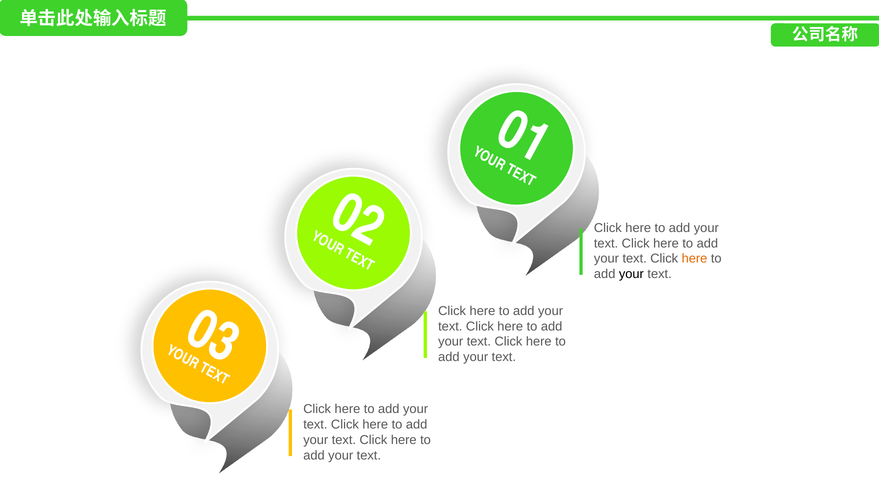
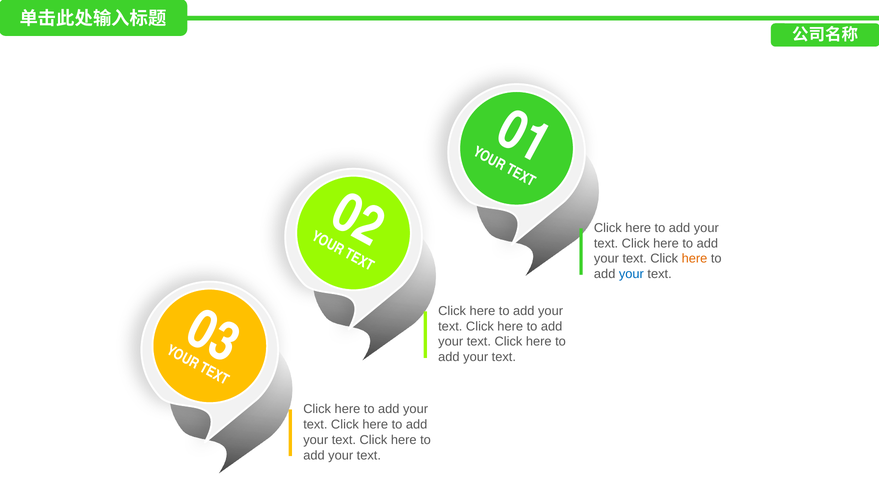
your at (631, 274) colour: black -> blue
